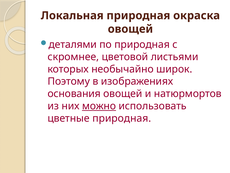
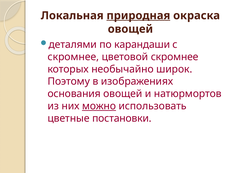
природная at (138, 16) underline: none -> present
по природная: природная -> карандаши
цветовой листьями: листьями -> скромнее
цветные природная: природная -> постановки
